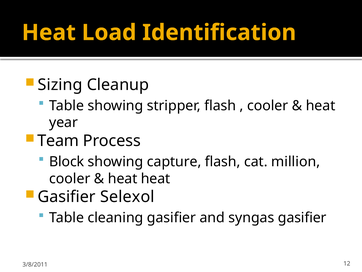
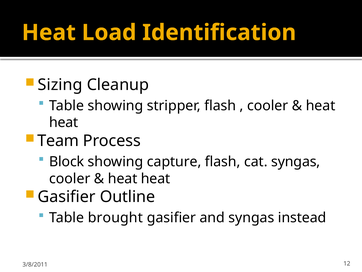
year at (64, 122): year -> heat
cat million: million -> syngas
Selexol: Selexol -> Outline
cleaning: cleaning -> brought
syngas gasifier: gasifier -> instead
